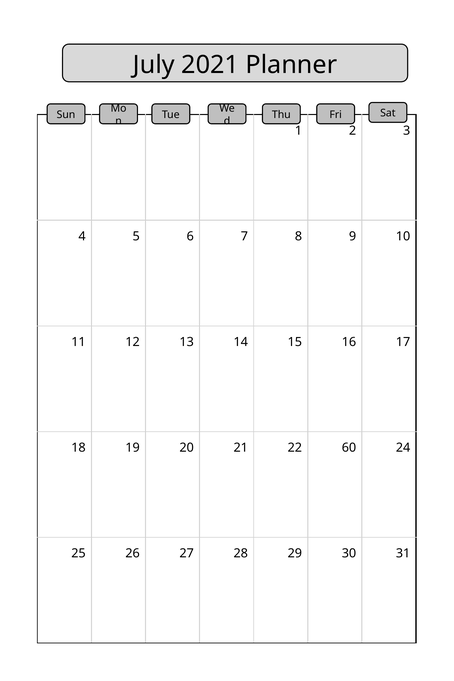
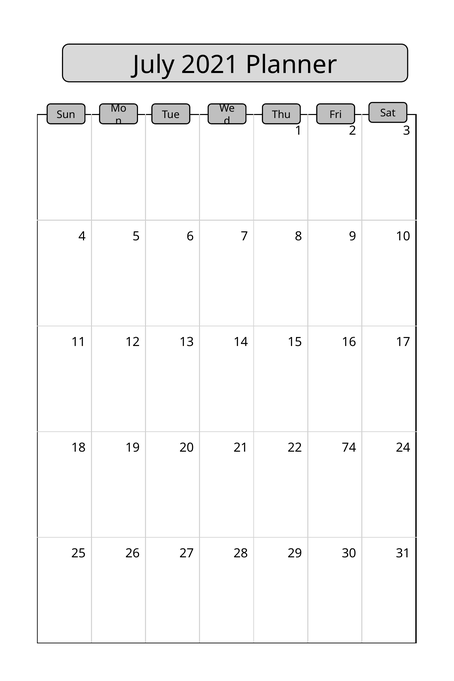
60: 60 -> 74
